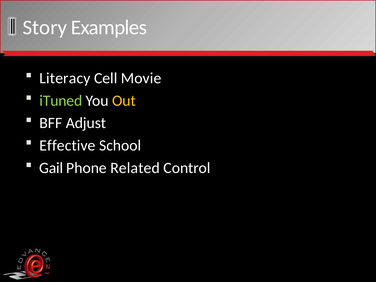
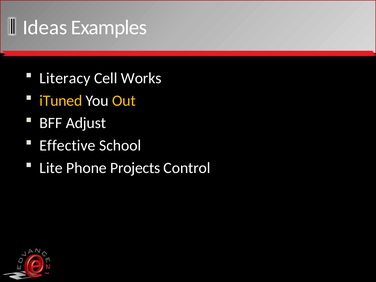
Story: Story -> Ideas
Movie: Movie -> Works
iTuned colour: light green -> yellow
Gail: Gail -> Lite
Related: Related -> Projects
